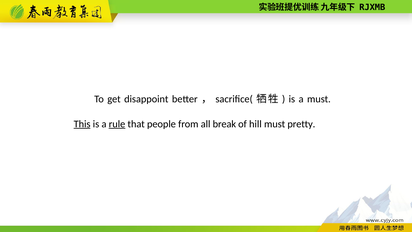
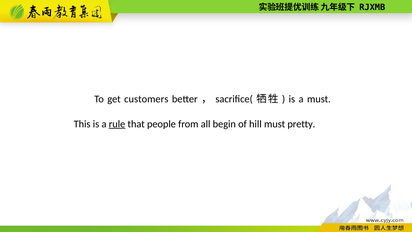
disappoint: disappoint -> customers
This underline: present -> none
break: break -> begin
